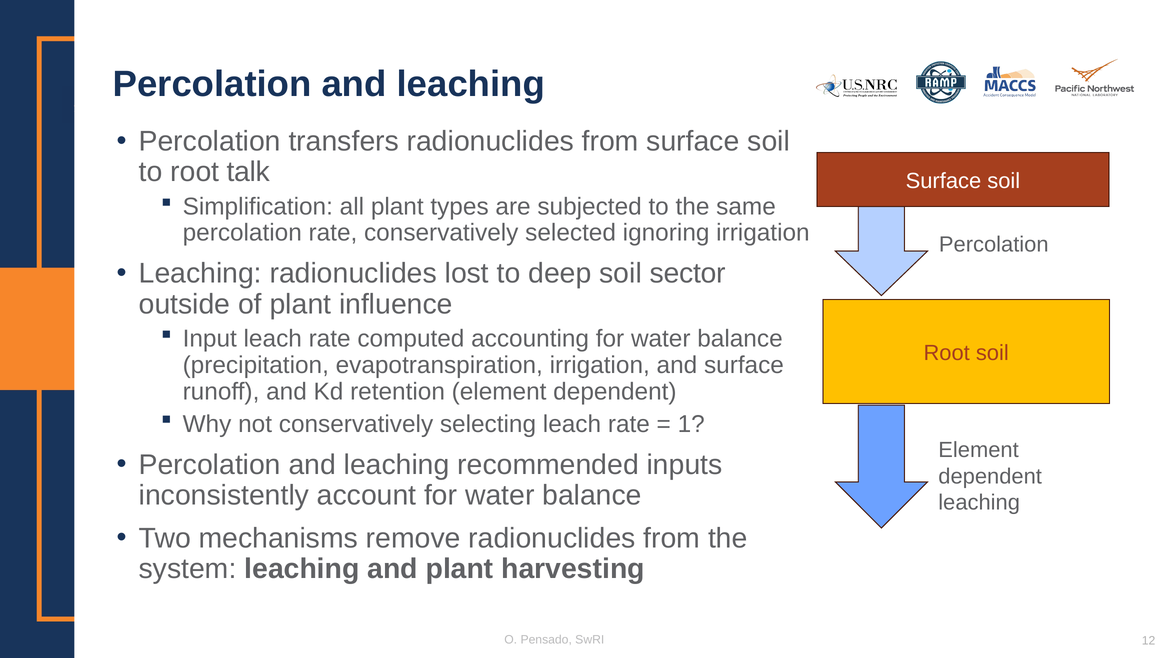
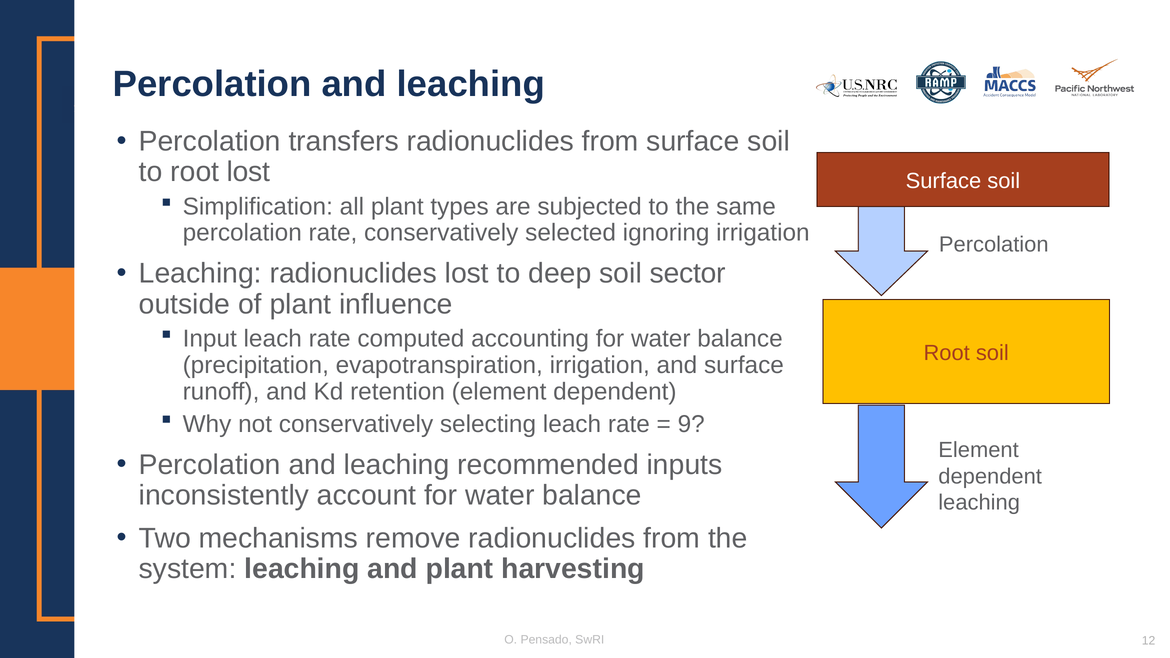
root talk: talk -> lost
1: 1 -> 9
